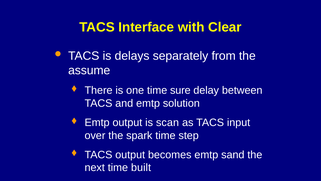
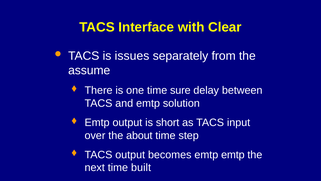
delays: delays -> issues
scan: scan -> short
spark: spark -> about
emtp sand: sand -> emtp
